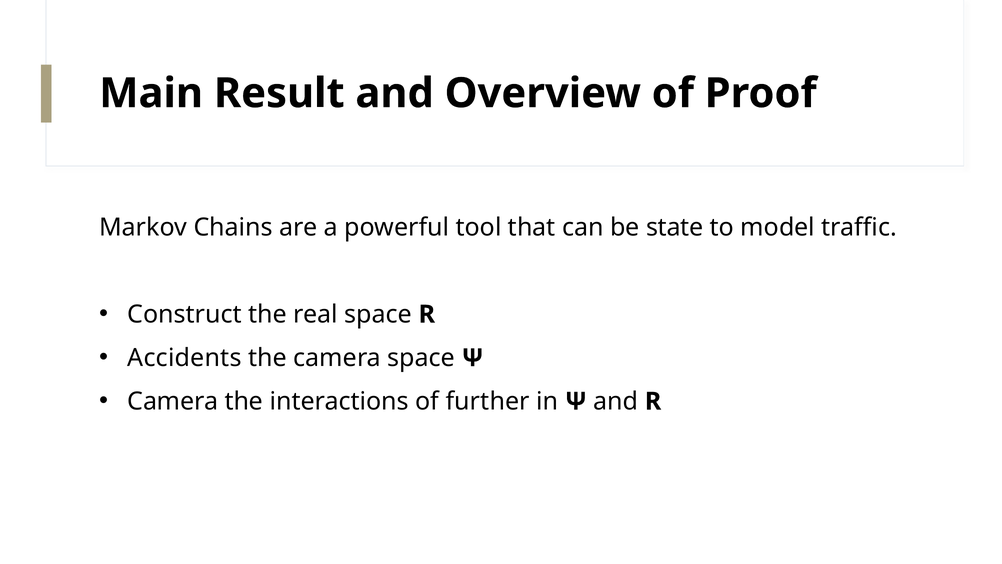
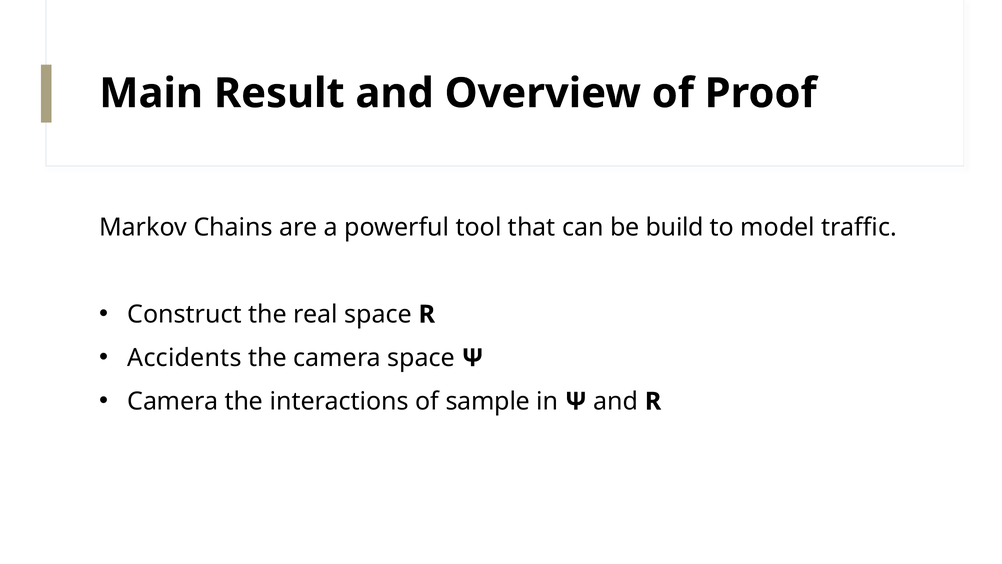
state: state -> build
further: further -> sample
